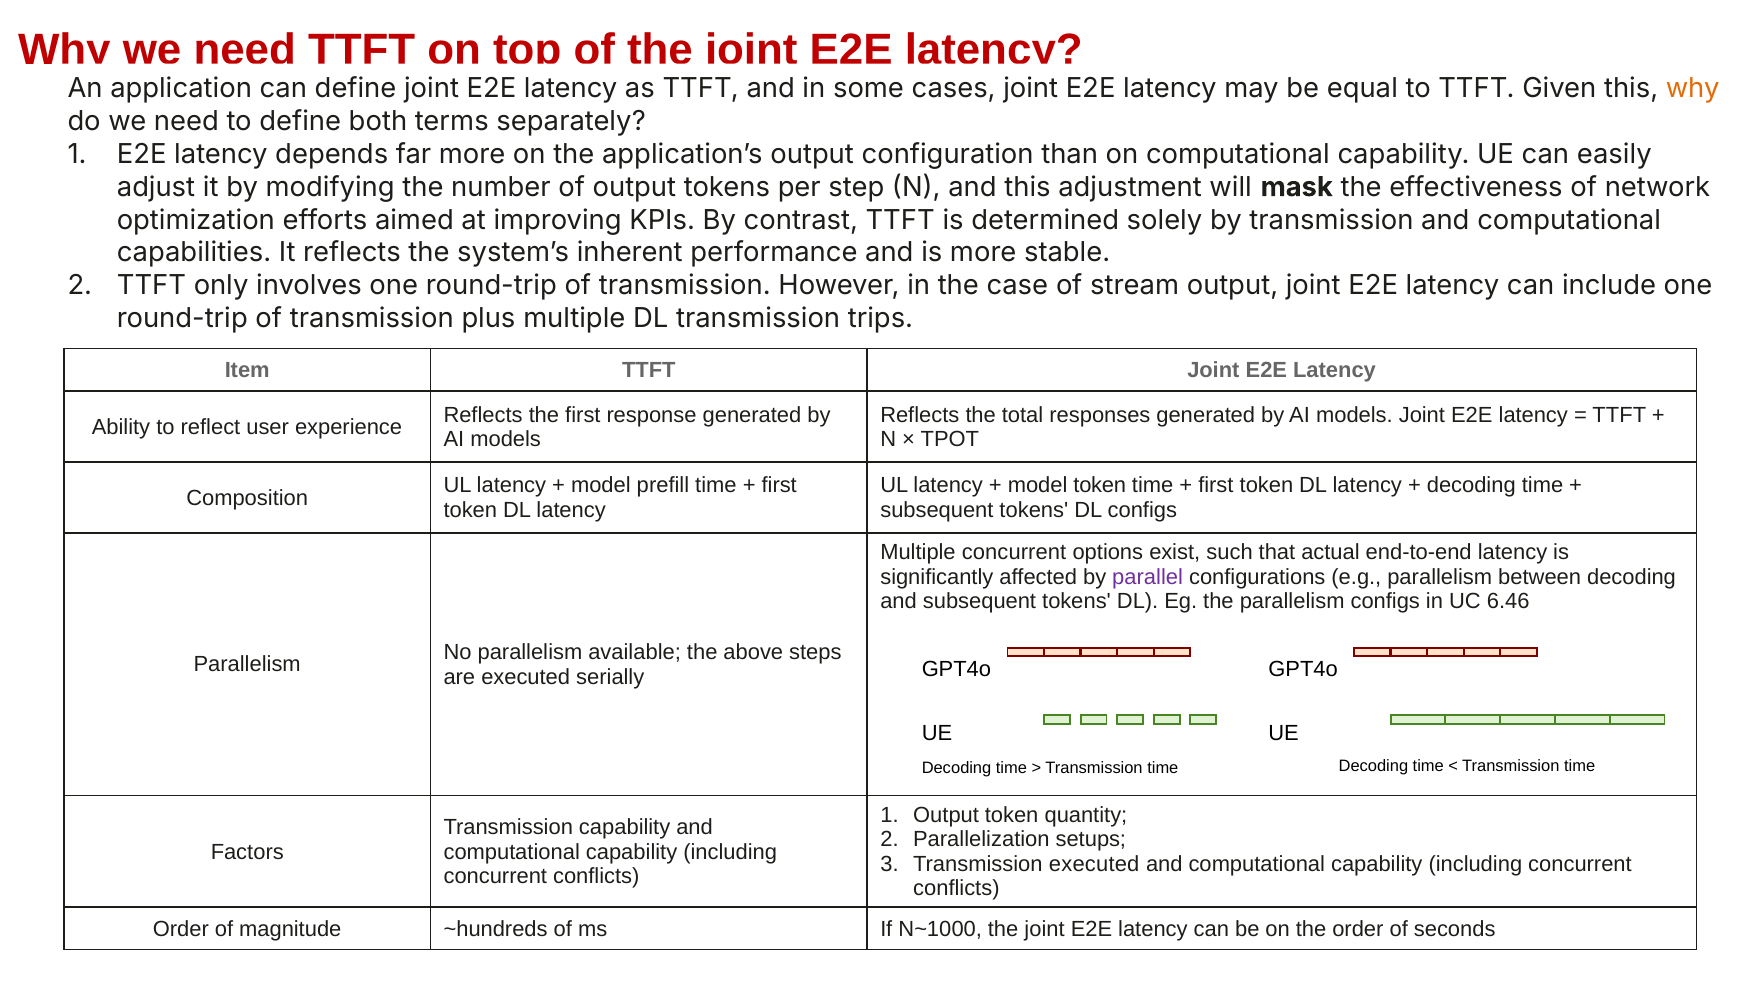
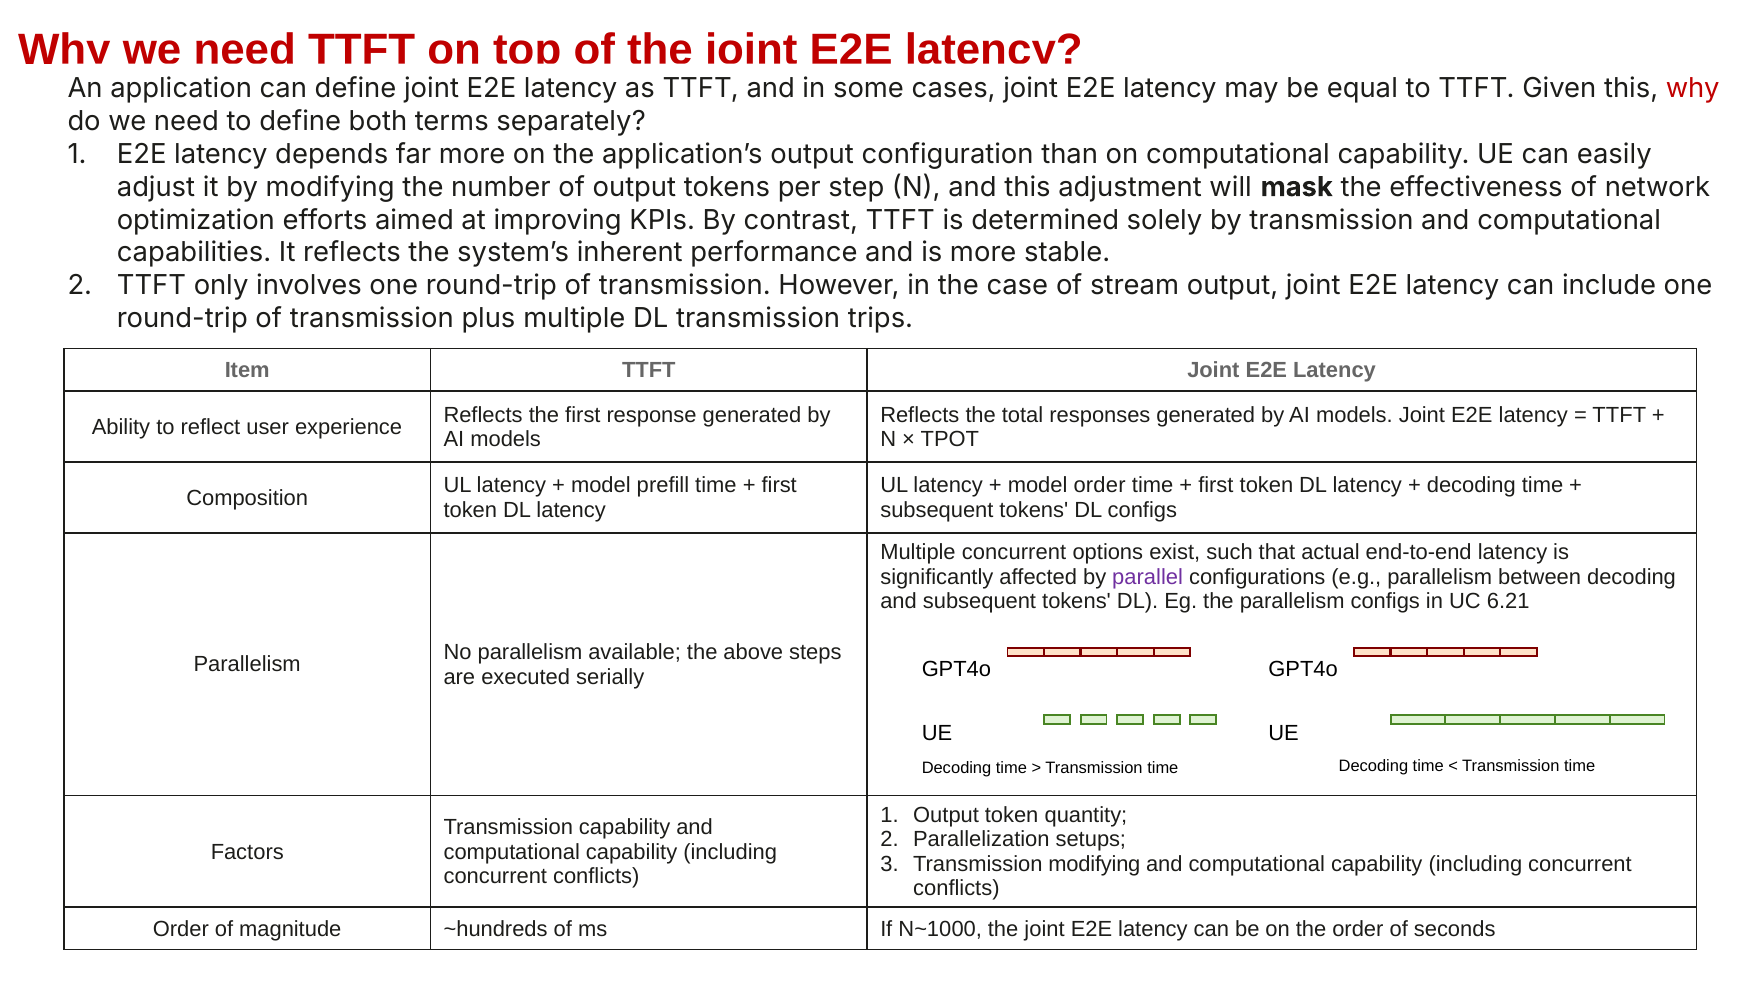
why at (1693, 88) colour: orange -> red
model token: token -> order
6.46: 6.46 -> 6.21
Transmission executed: executed -> modifying
